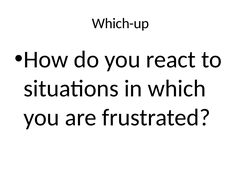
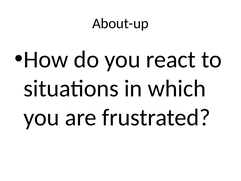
Which-up: Which-up -> About-up
